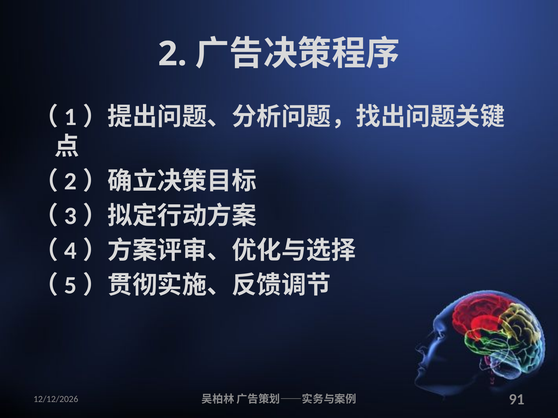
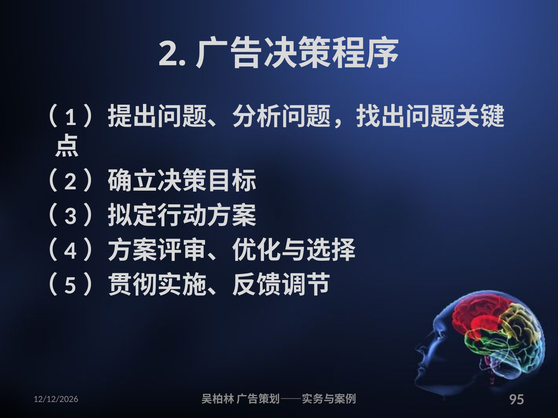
91: 91 -> 95
